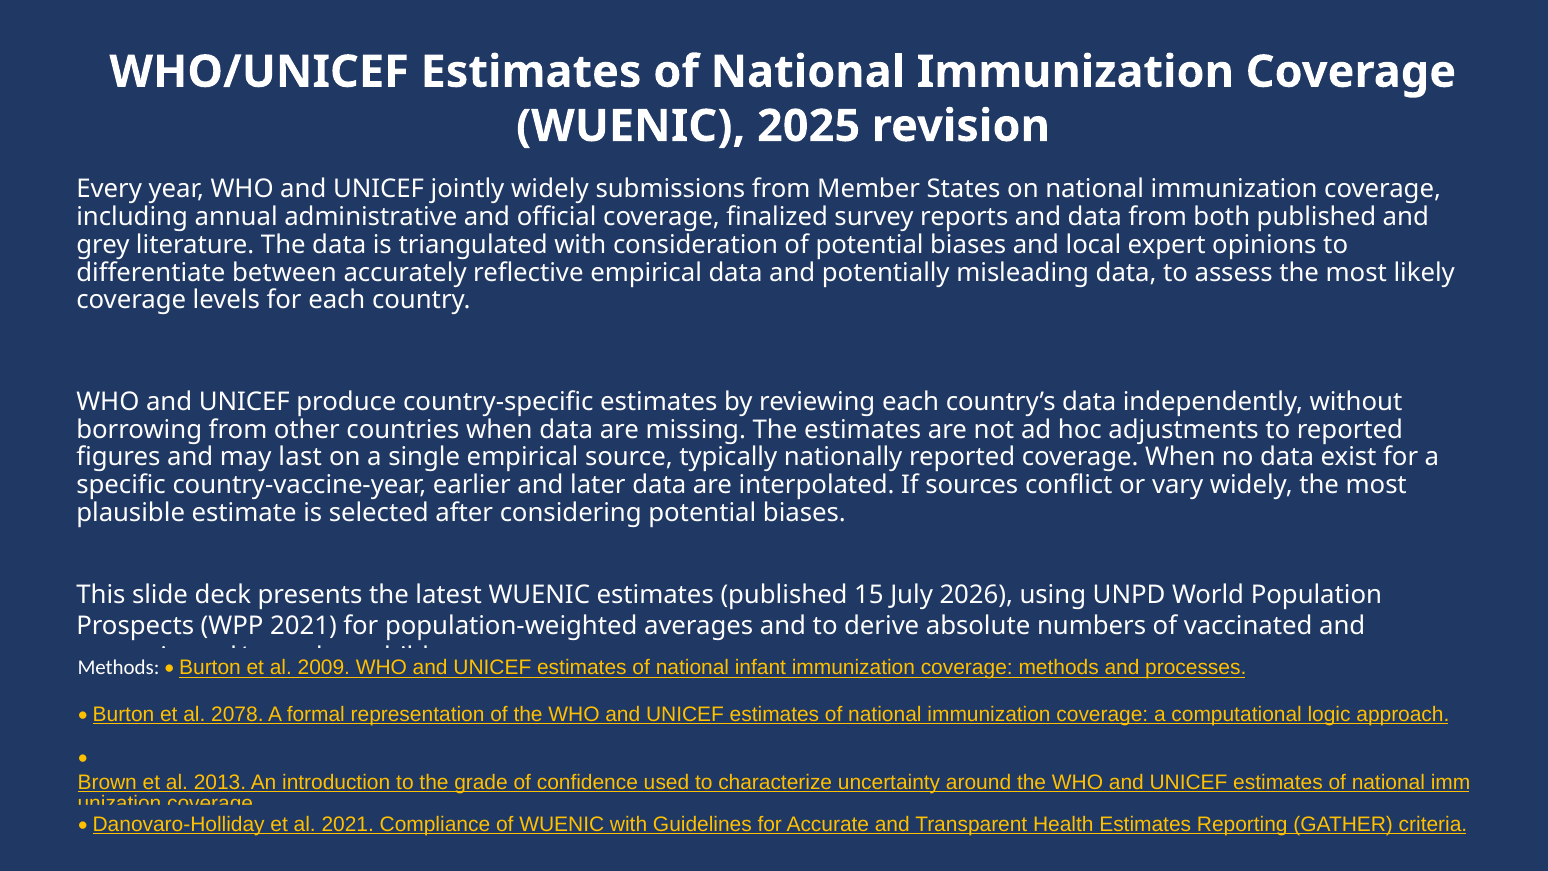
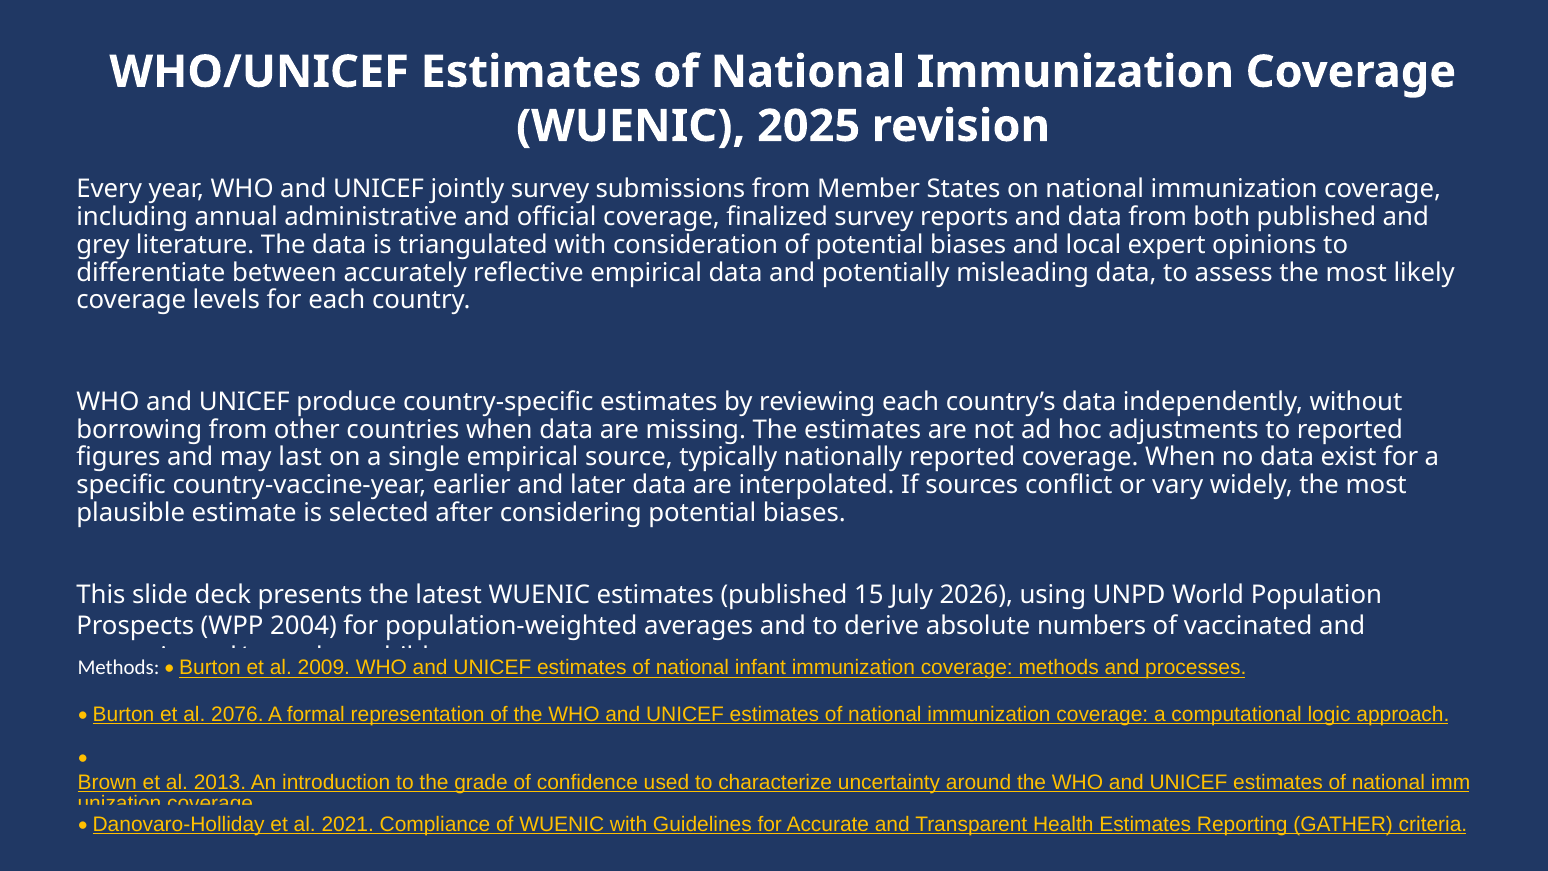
jointly widely: widely -> survey
WPP 2021: 2021 -> 2004
2078: 2078 -> 2076
